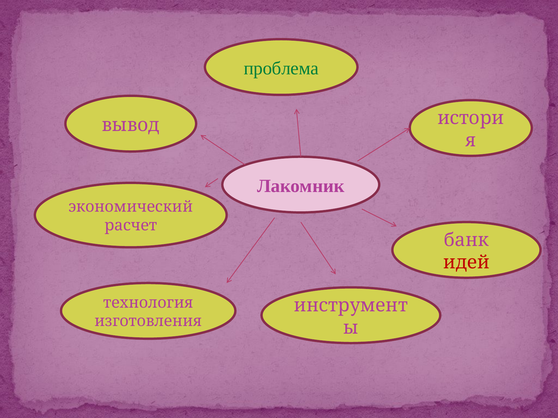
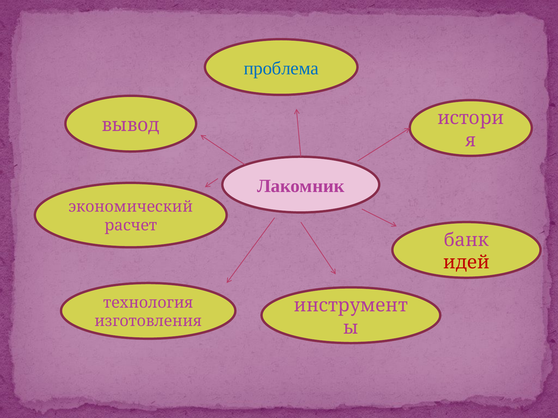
проблема colour: green -> blue
